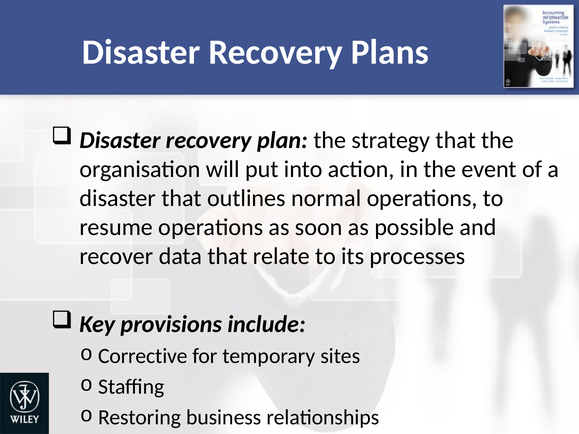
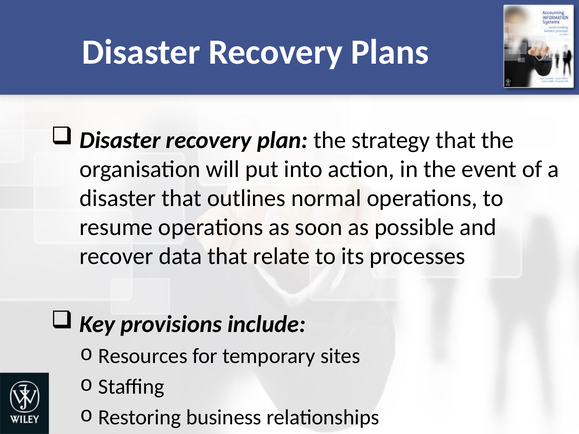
Corrective: Corrective -> Resources
